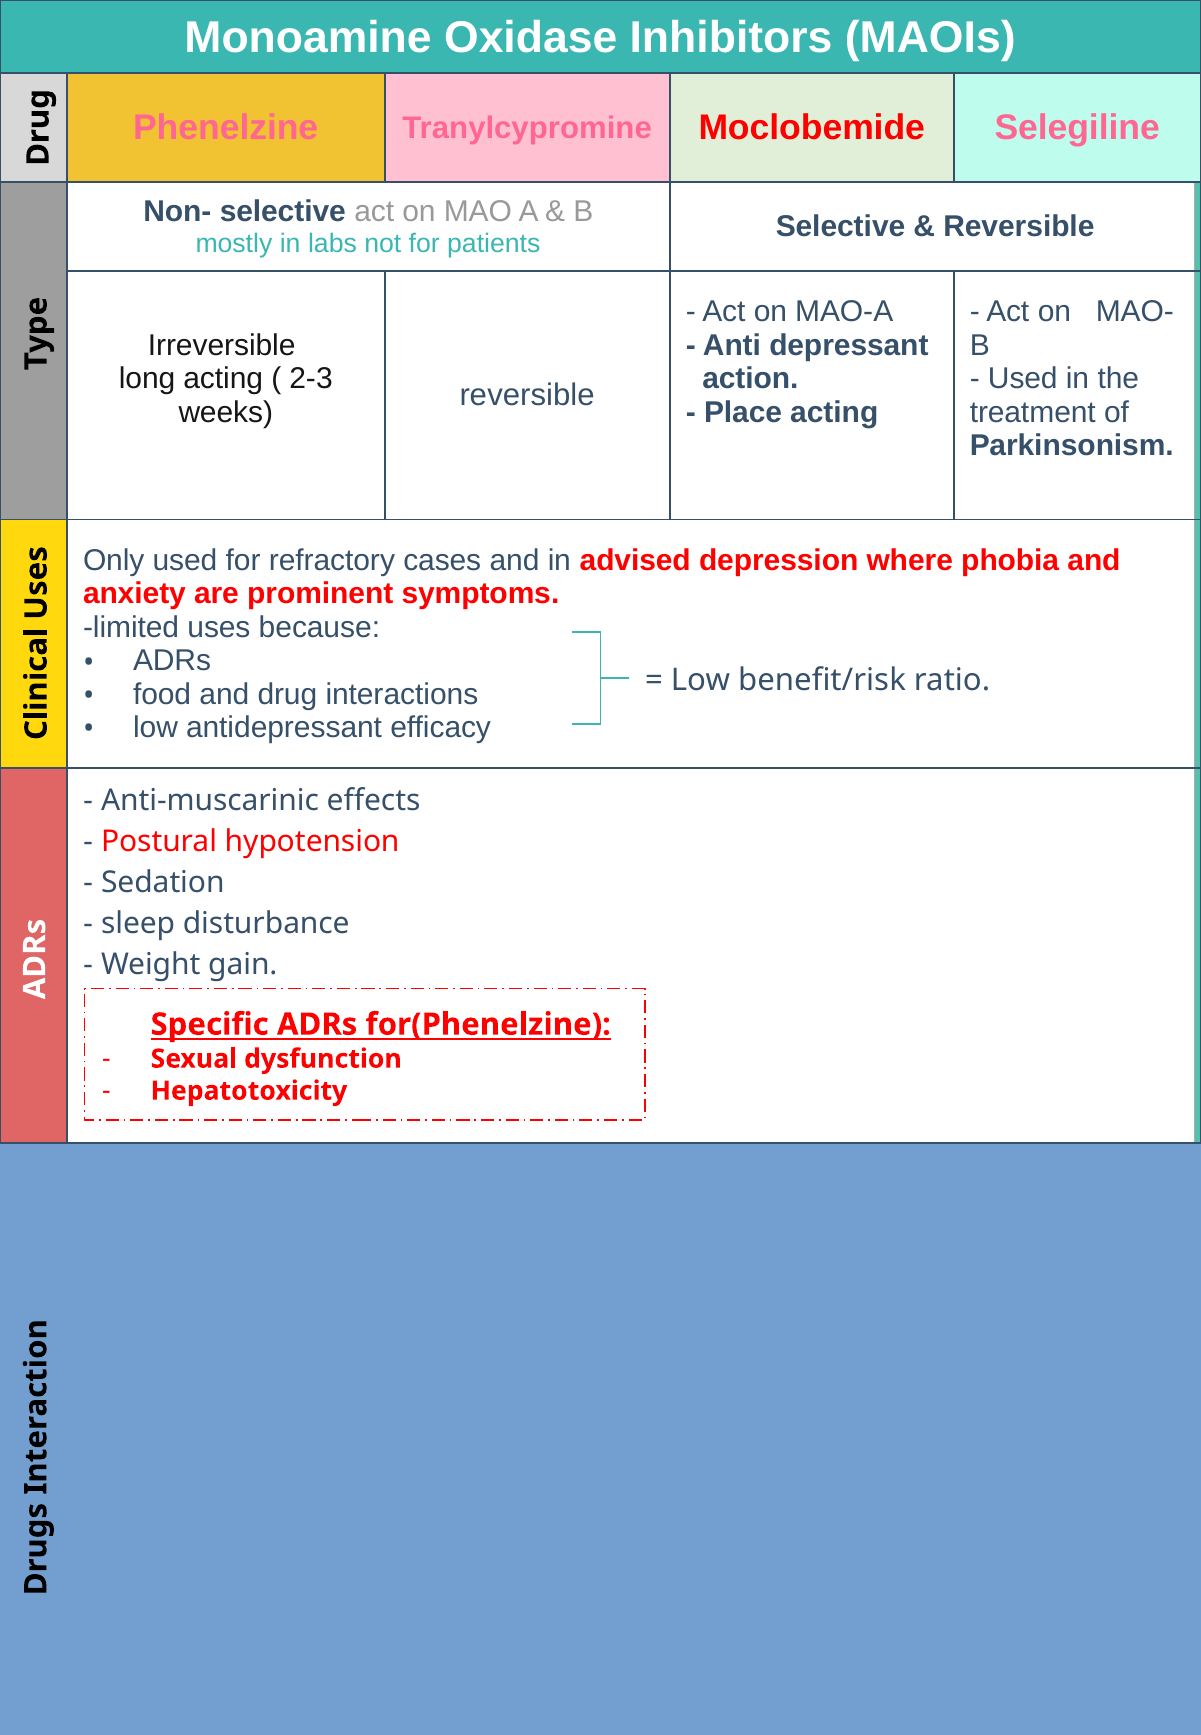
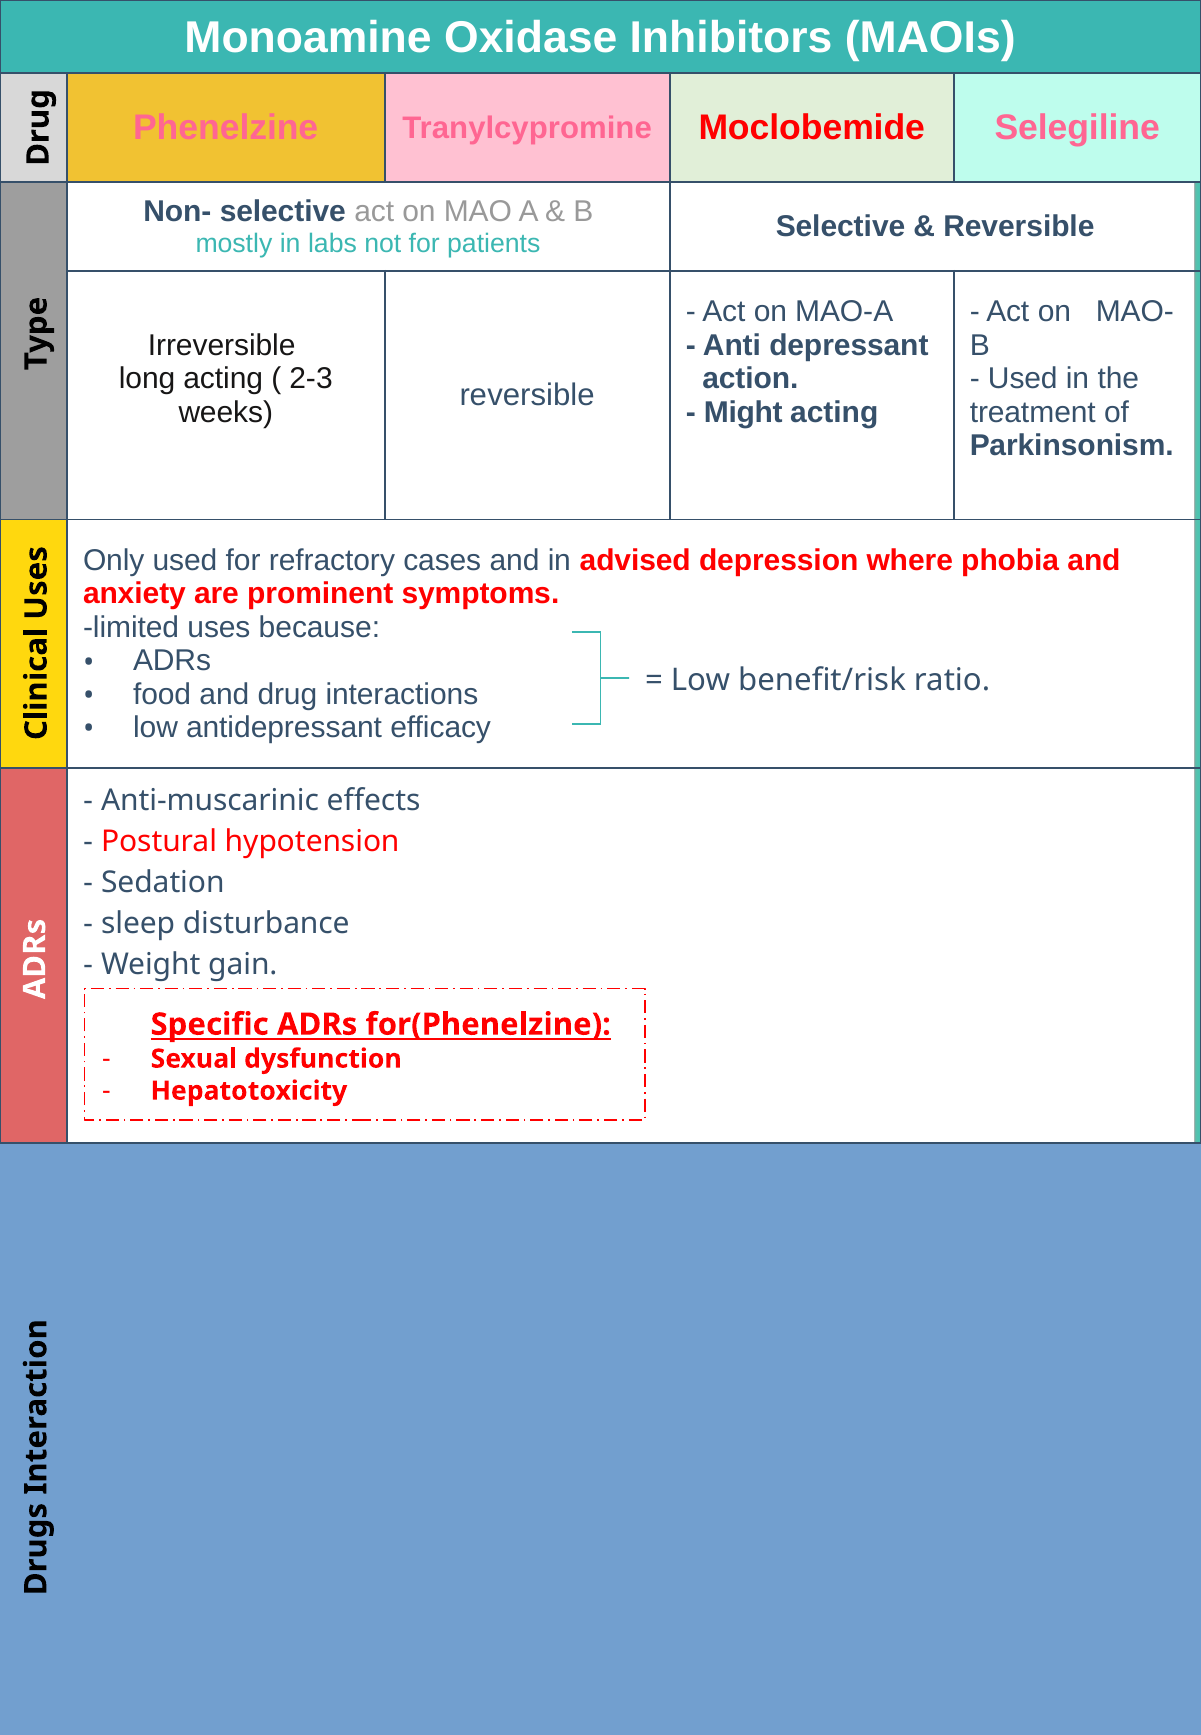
Place: Place -> Might
